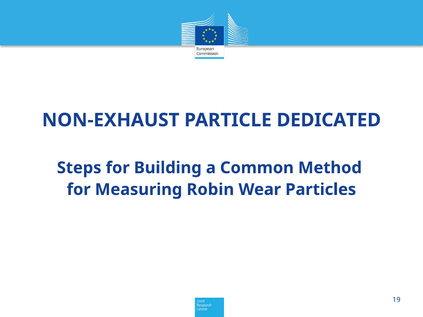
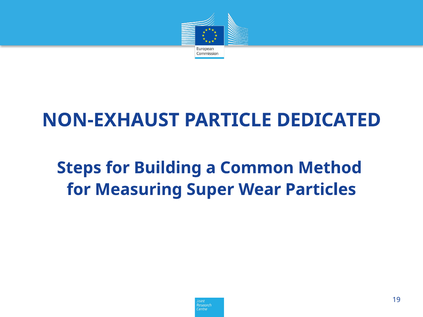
Robin: Robin -> Super
